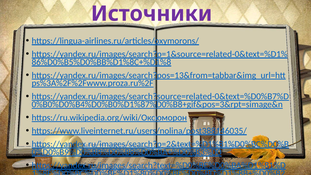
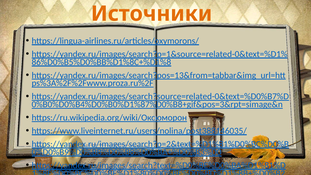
Источники colour: purple -> orange
